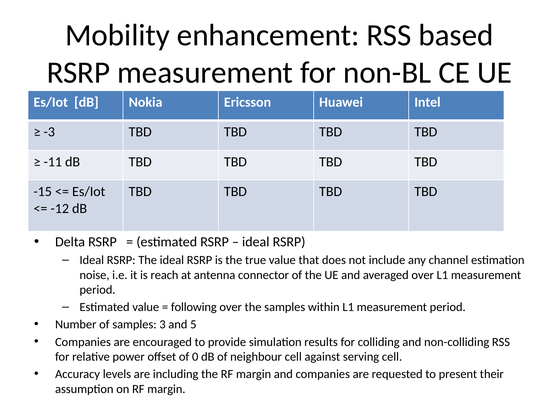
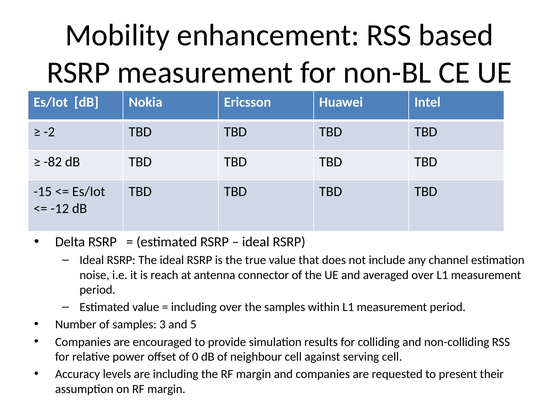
-3: -3 -> -2
-11: -11 -> -82
following at (194, 307): following -> including
